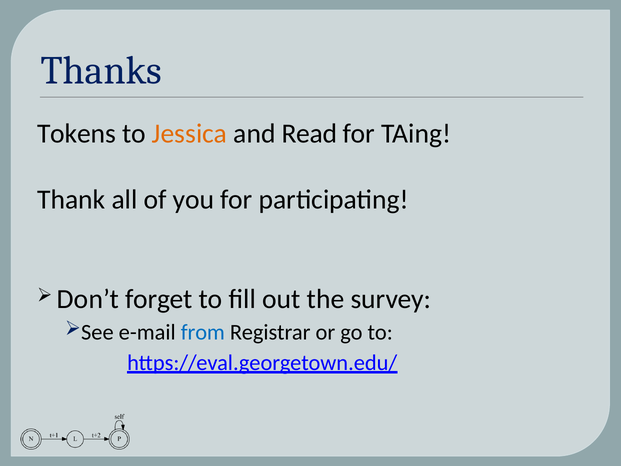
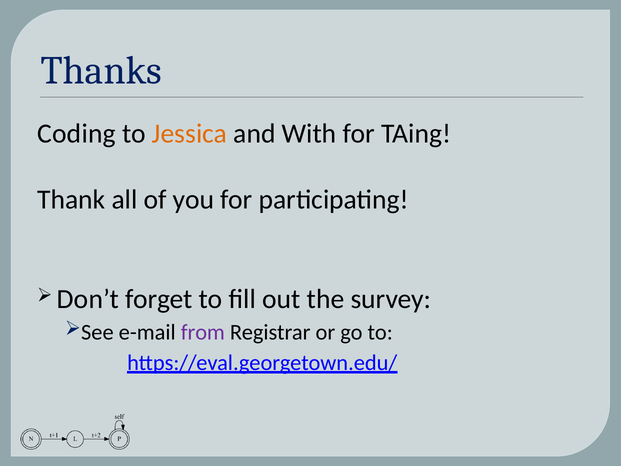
Tokens: Tokens -> Coding
Read: Read -> With
from colour: blue -> purple
